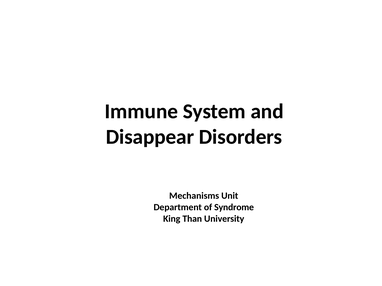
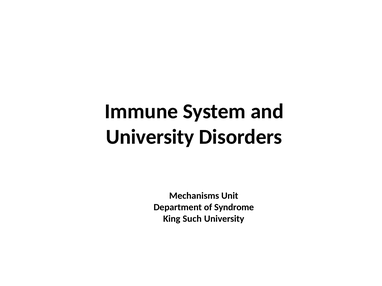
Disappear at (150, 137): Disappear -> University
Than: Than -> Such
